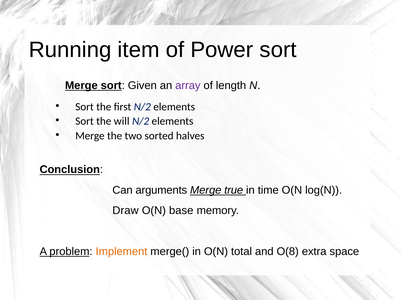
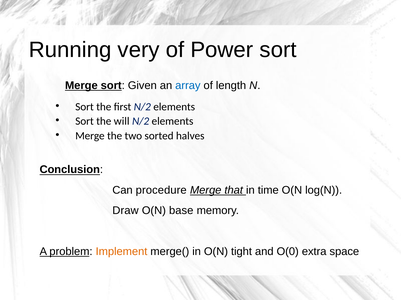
item: item -> very
array colour: purple -> blue
arguments: arguments -> procedure
true: true -> that
total: total -> tight
O(8: O(8 -> O(0
